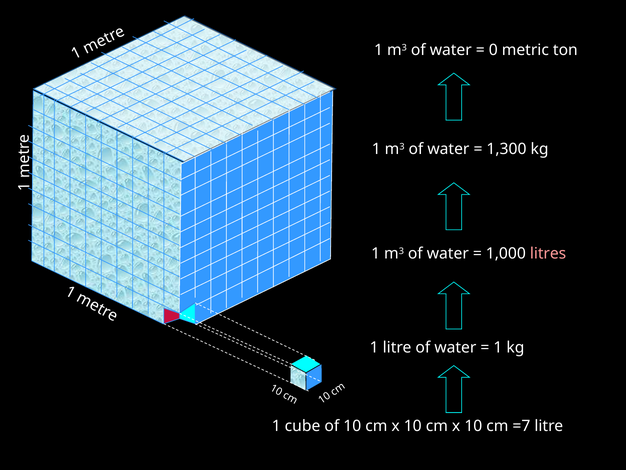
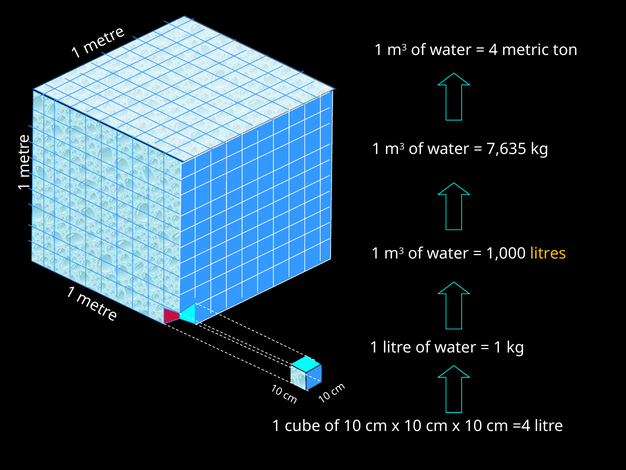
0 at (493, 50): 0 -> 4
1,300: 1,300 -> 7,635
litres colour: pink -> yellow
=7: =7 -> =4
